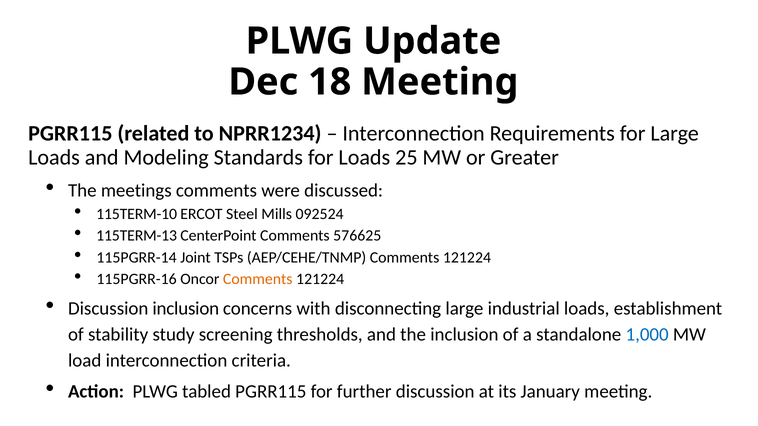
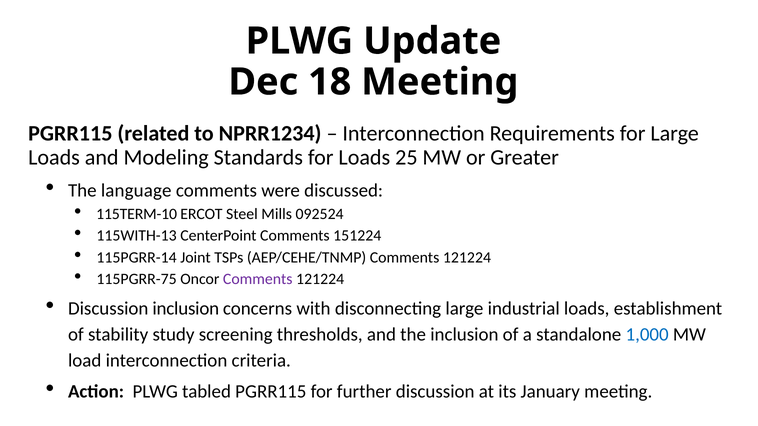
meetings: meetings -> language
115TERM-13: 115TERM-13 -> 115WITH-13
576625: 576625 -> 151224
115PGRR-16: 115PGRR-16 -> 115PGRR-75
Comments at (258, 279) colour: orange -> purple
